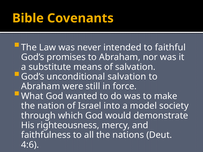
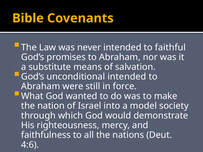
unconditional salvation: salvation -> intended
